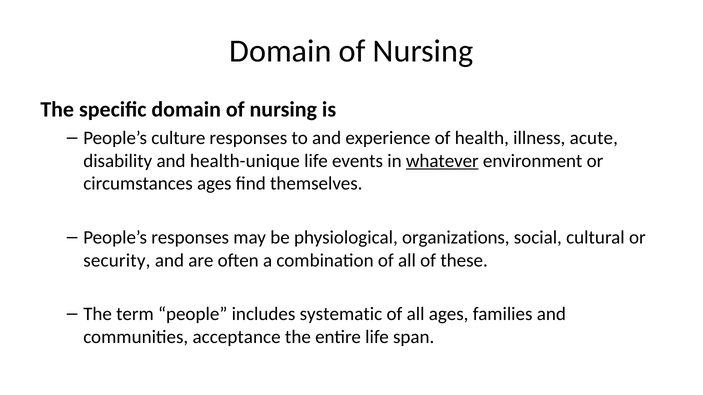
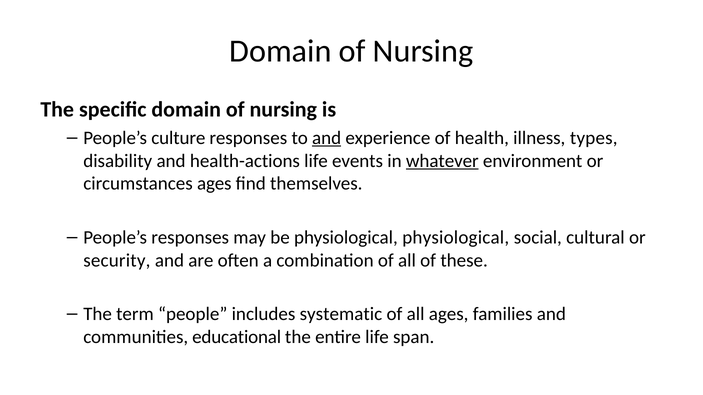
and at (327, 138) underline: none -> present
acute: acute -> types
health-unique: health-unique -> health-actions
physiological organizations: organizations -> physiological
acceptance: acceptance -> educational
